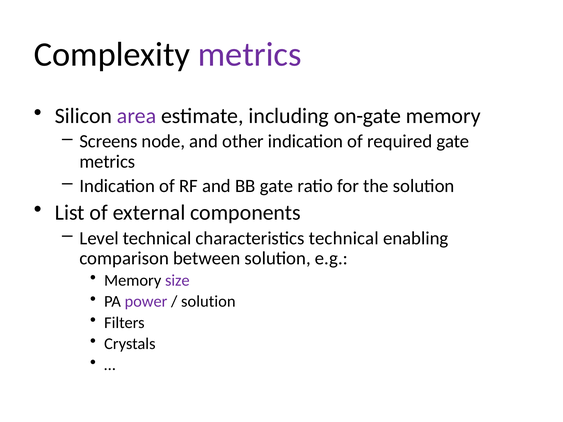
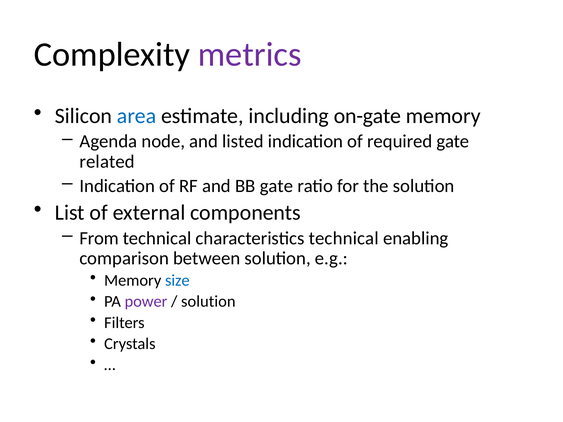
area colour: purple -> blue
Screens: Screens -> Agenda
other: other -> listed
metrics at (107, 162): metrics -> related
Level: Level -> From
size colour: purple -> blue
